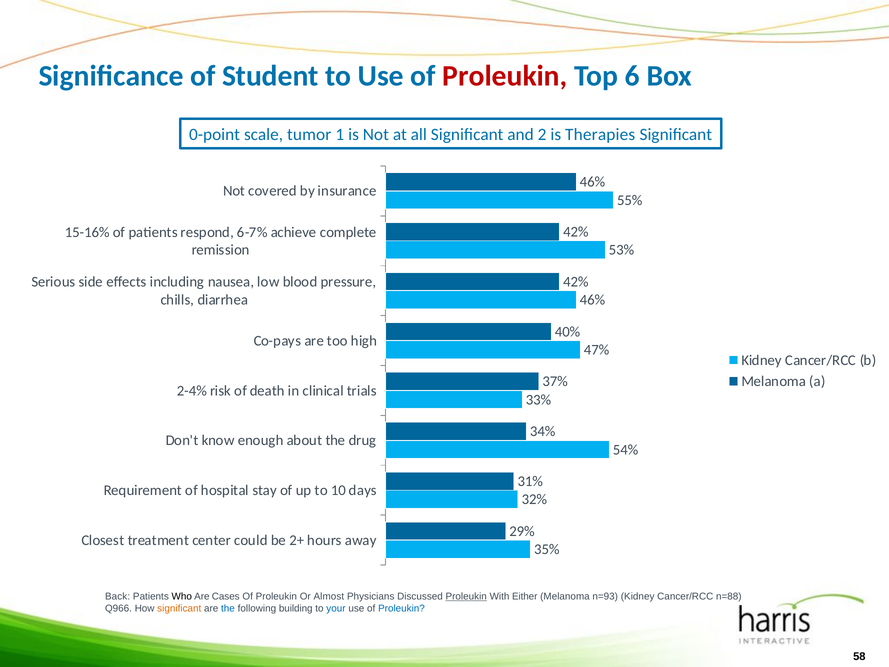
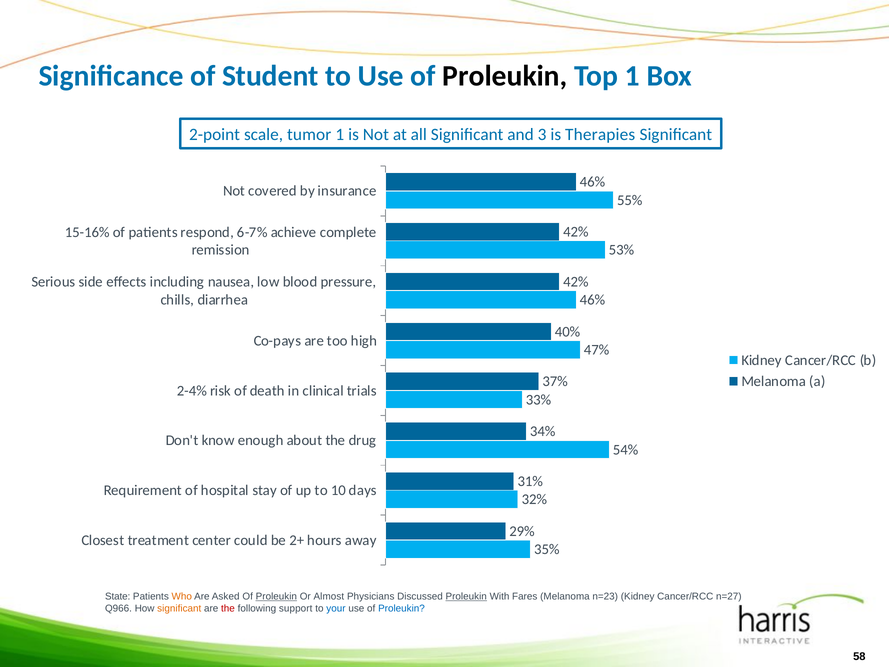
Proleukin at (505, 76) colour: red -> black
Top 6: 6 -> 1
0-point: 0-point -> 2-point
2: 2 -> 3
Back: Back -> State
Who colour: black -> orange
Cases: Cases -> Asked
Proleukin at (276, 596) underline: none -> present
Either: Either -> Fares
n=93: n=93 -> n=23
n=88: n=88 -> n=27
the at (228, 608) colour: blue -> red
building: building -> support
